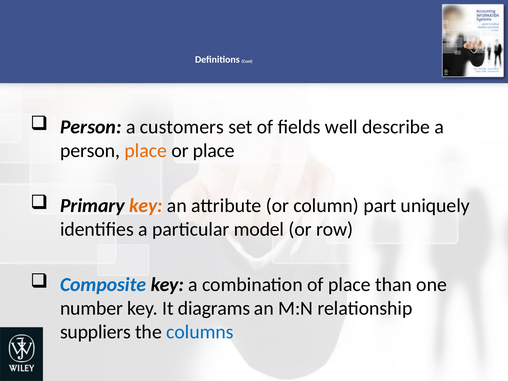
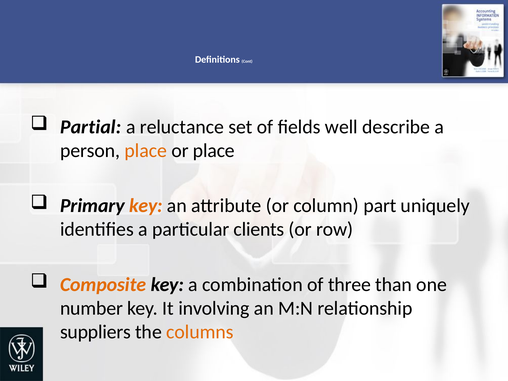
Person at (91, 127): Person -> Partial
customers: customers -> reluctance
model: model -> clients
Composite colour: blue -> orange
of place: place -> three
diagrams: diagrams -> involving
columns colour: blue -> orange
